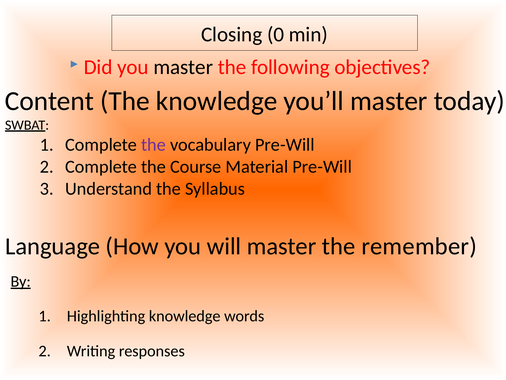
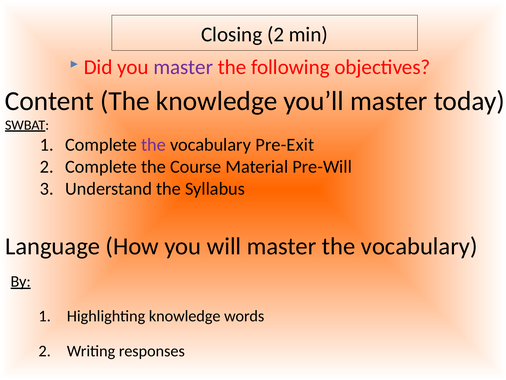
Closing 0: 0 -> 2
master at (183, 67) colour: black -> purple
vocabulary Pre-Will: Pre-Will -> Pre-Exit
master the remember: remember -> vocabulary
